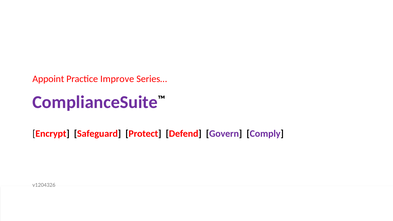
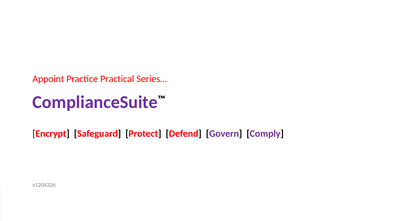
Improve: Improve -> Practical
